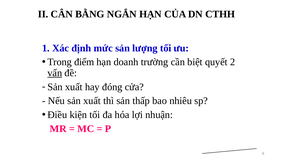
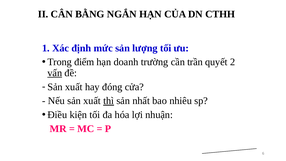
biệt: biệt -> trần
thì underline: none -> present
thấp: thấp -> nhất
